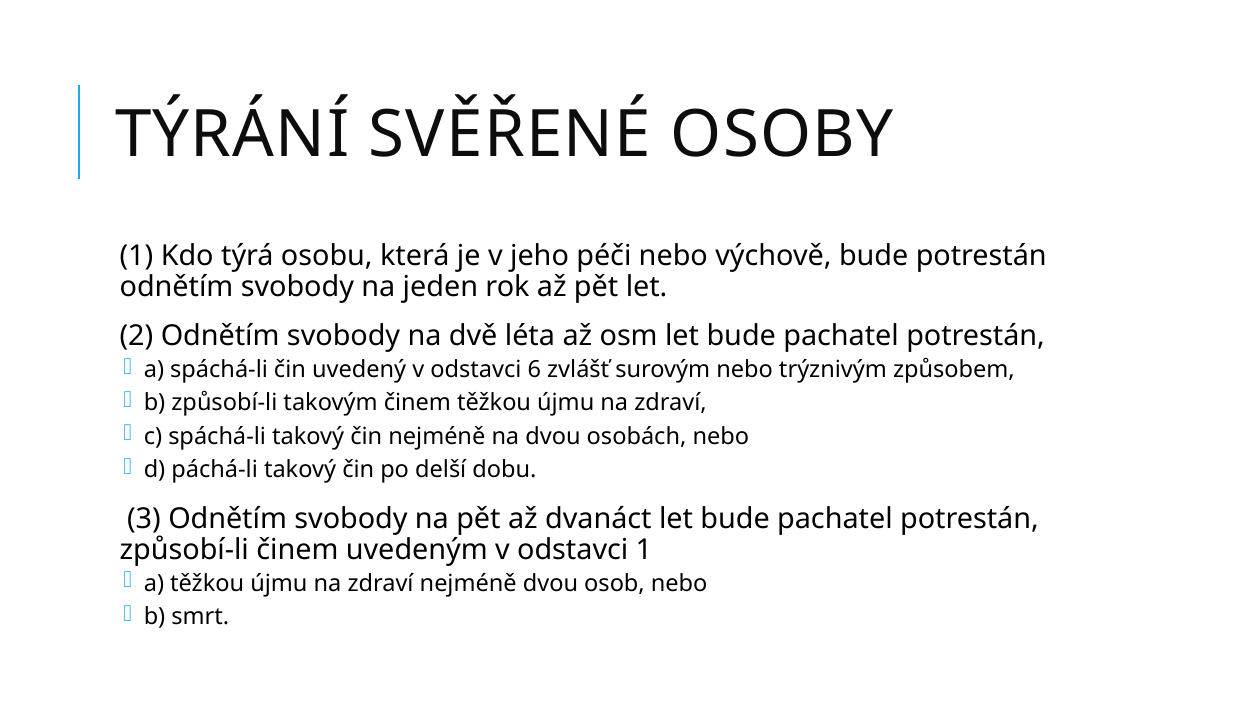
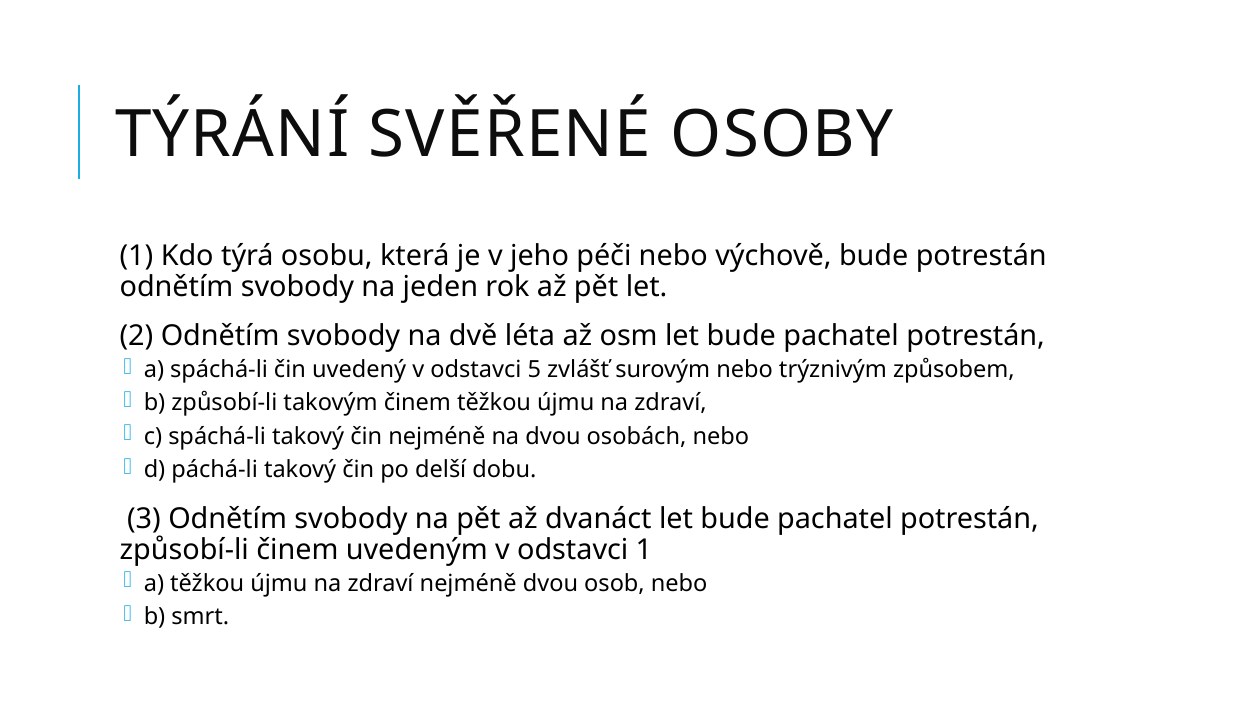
6: 6 -> 5
